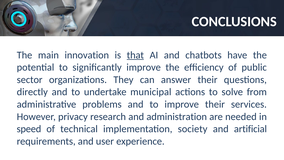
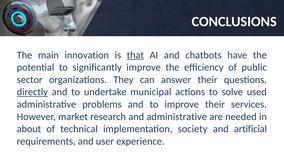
directly underline: none -> present
from: from -> used
privacy: privacy -> market
and administration: administration -> administrative
speed: speed -> about
